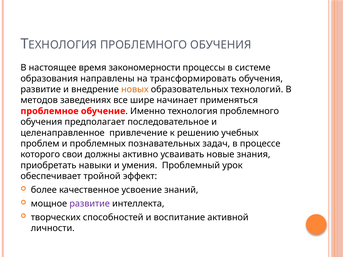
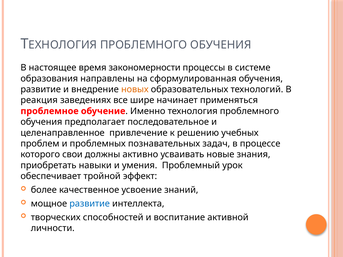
трансформировать: трансформировать -> сформулированная
методов: методов -> реакция
развитие at (90, 204) colour: purple -> blue
